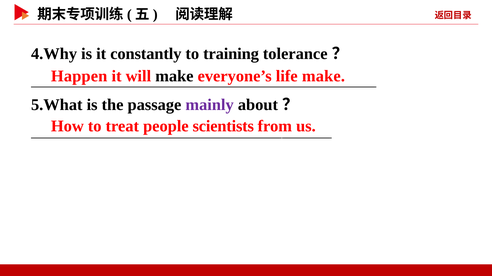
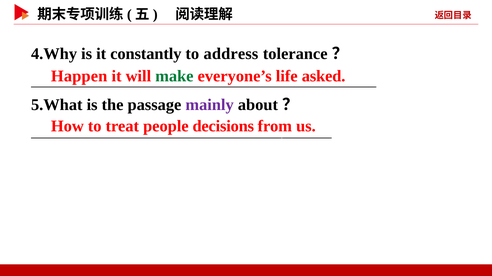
training: training -> address
make at (174, 76) colour: black -> green
life make: make -> asked
scientists: scientists -> decisions
